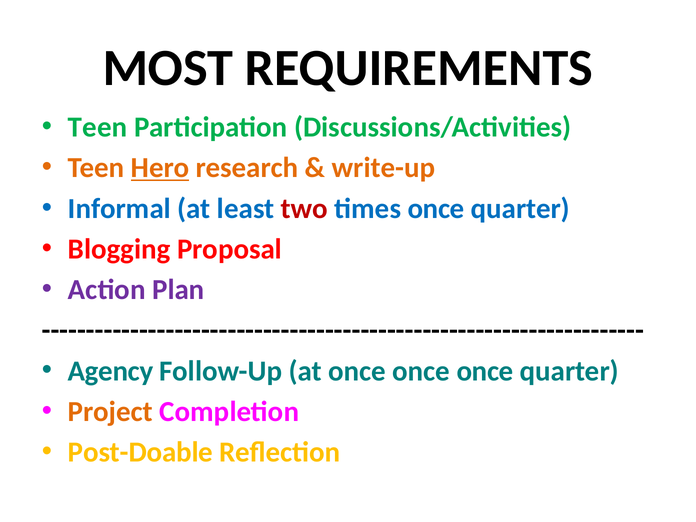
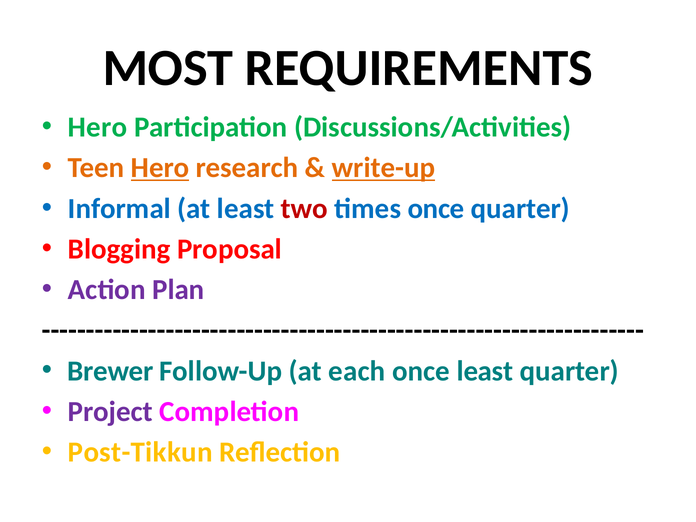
Teen at (98, 127): Teen -> Hero
write-up underline: none -> present
Agency: Agency -> Brewer
at once: once -> each
once at (485, 371): once -> least
Project colour: orange -> purple
Post-Doable: Post-Doable -> Post-Tikkun
